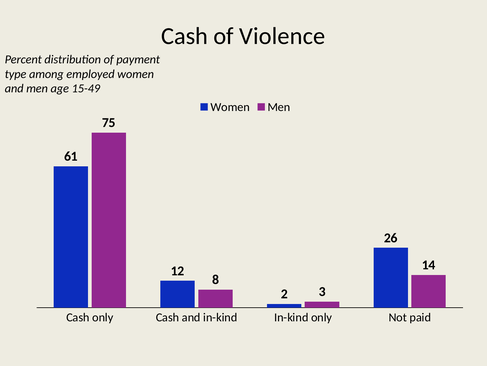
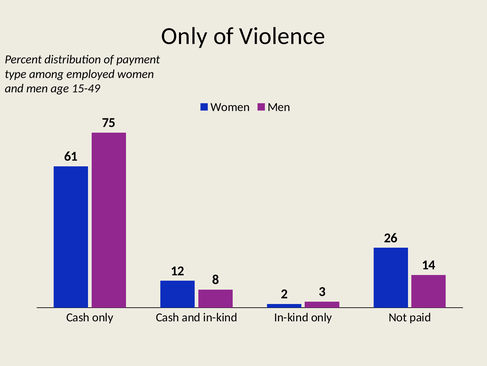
Cash at (185, 36): Cash -> Only
